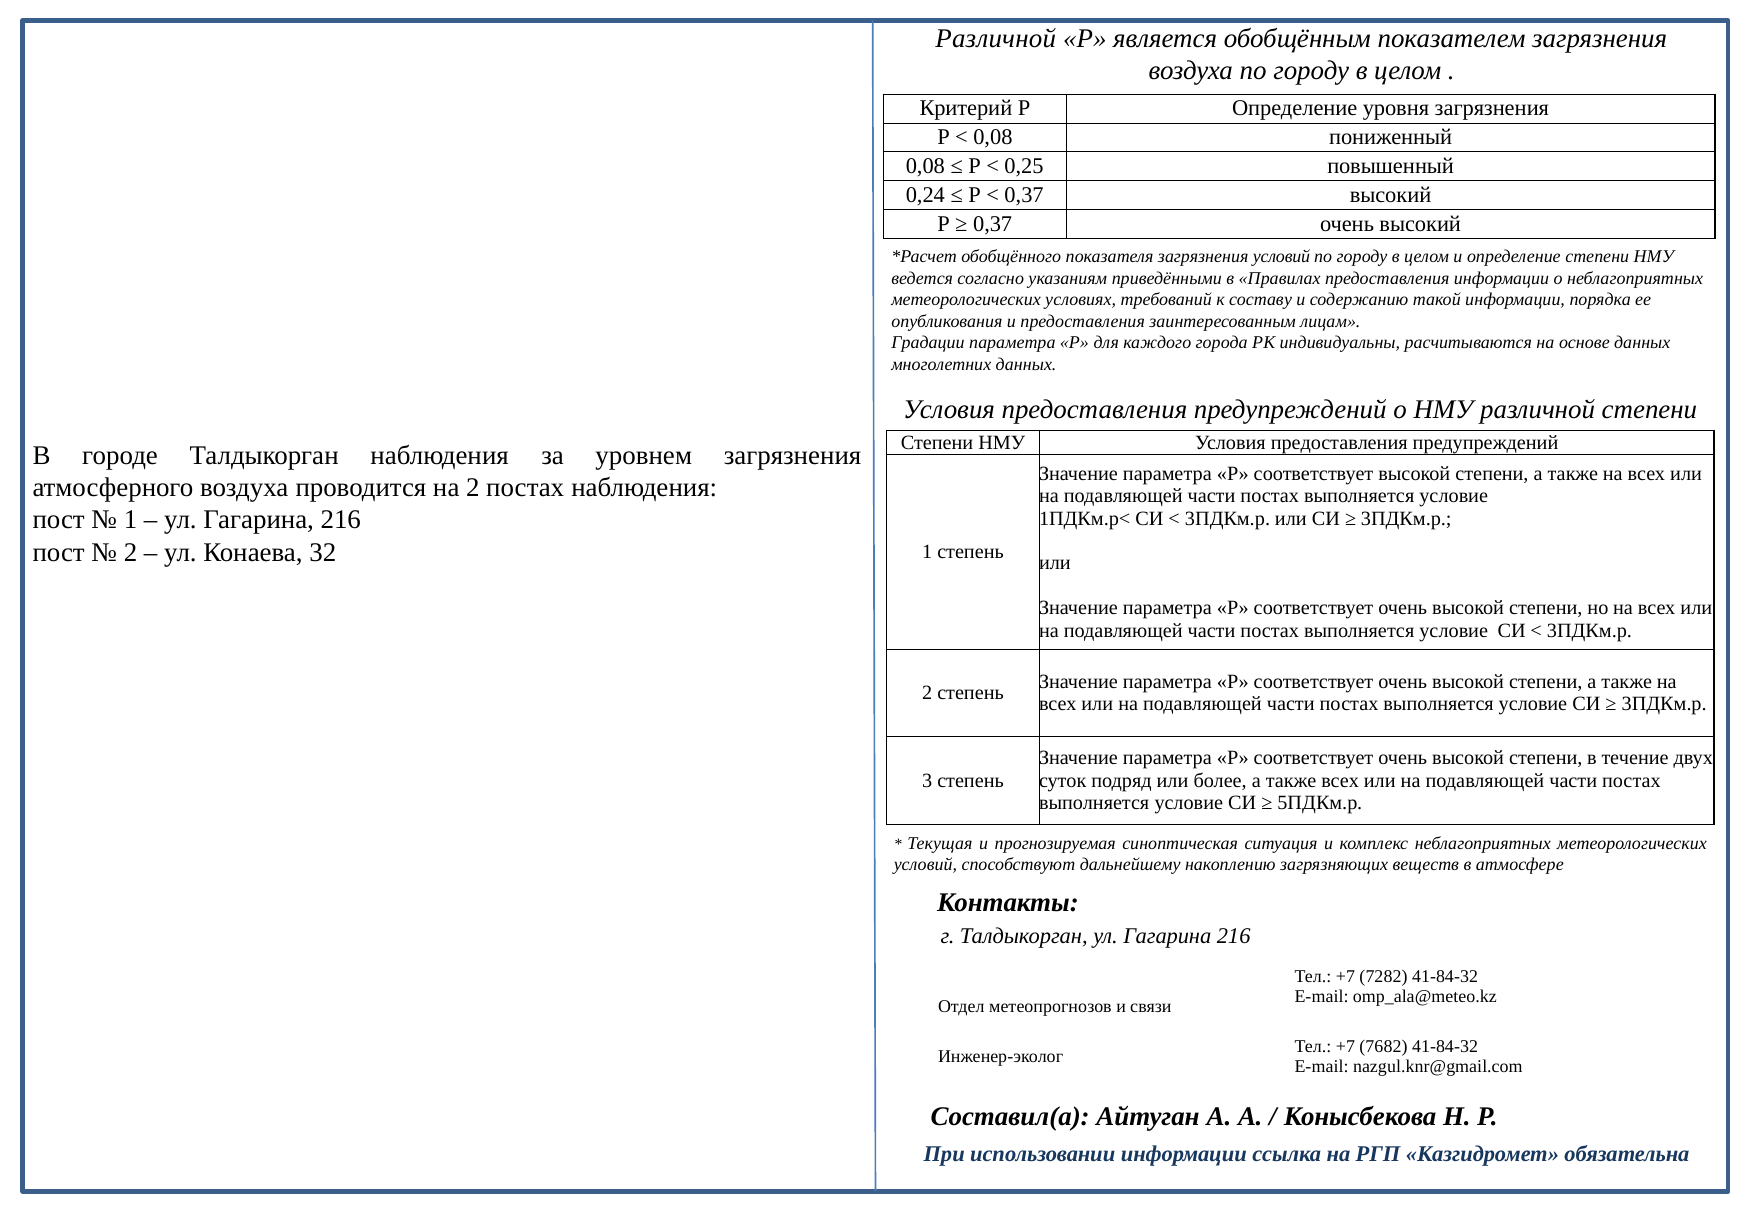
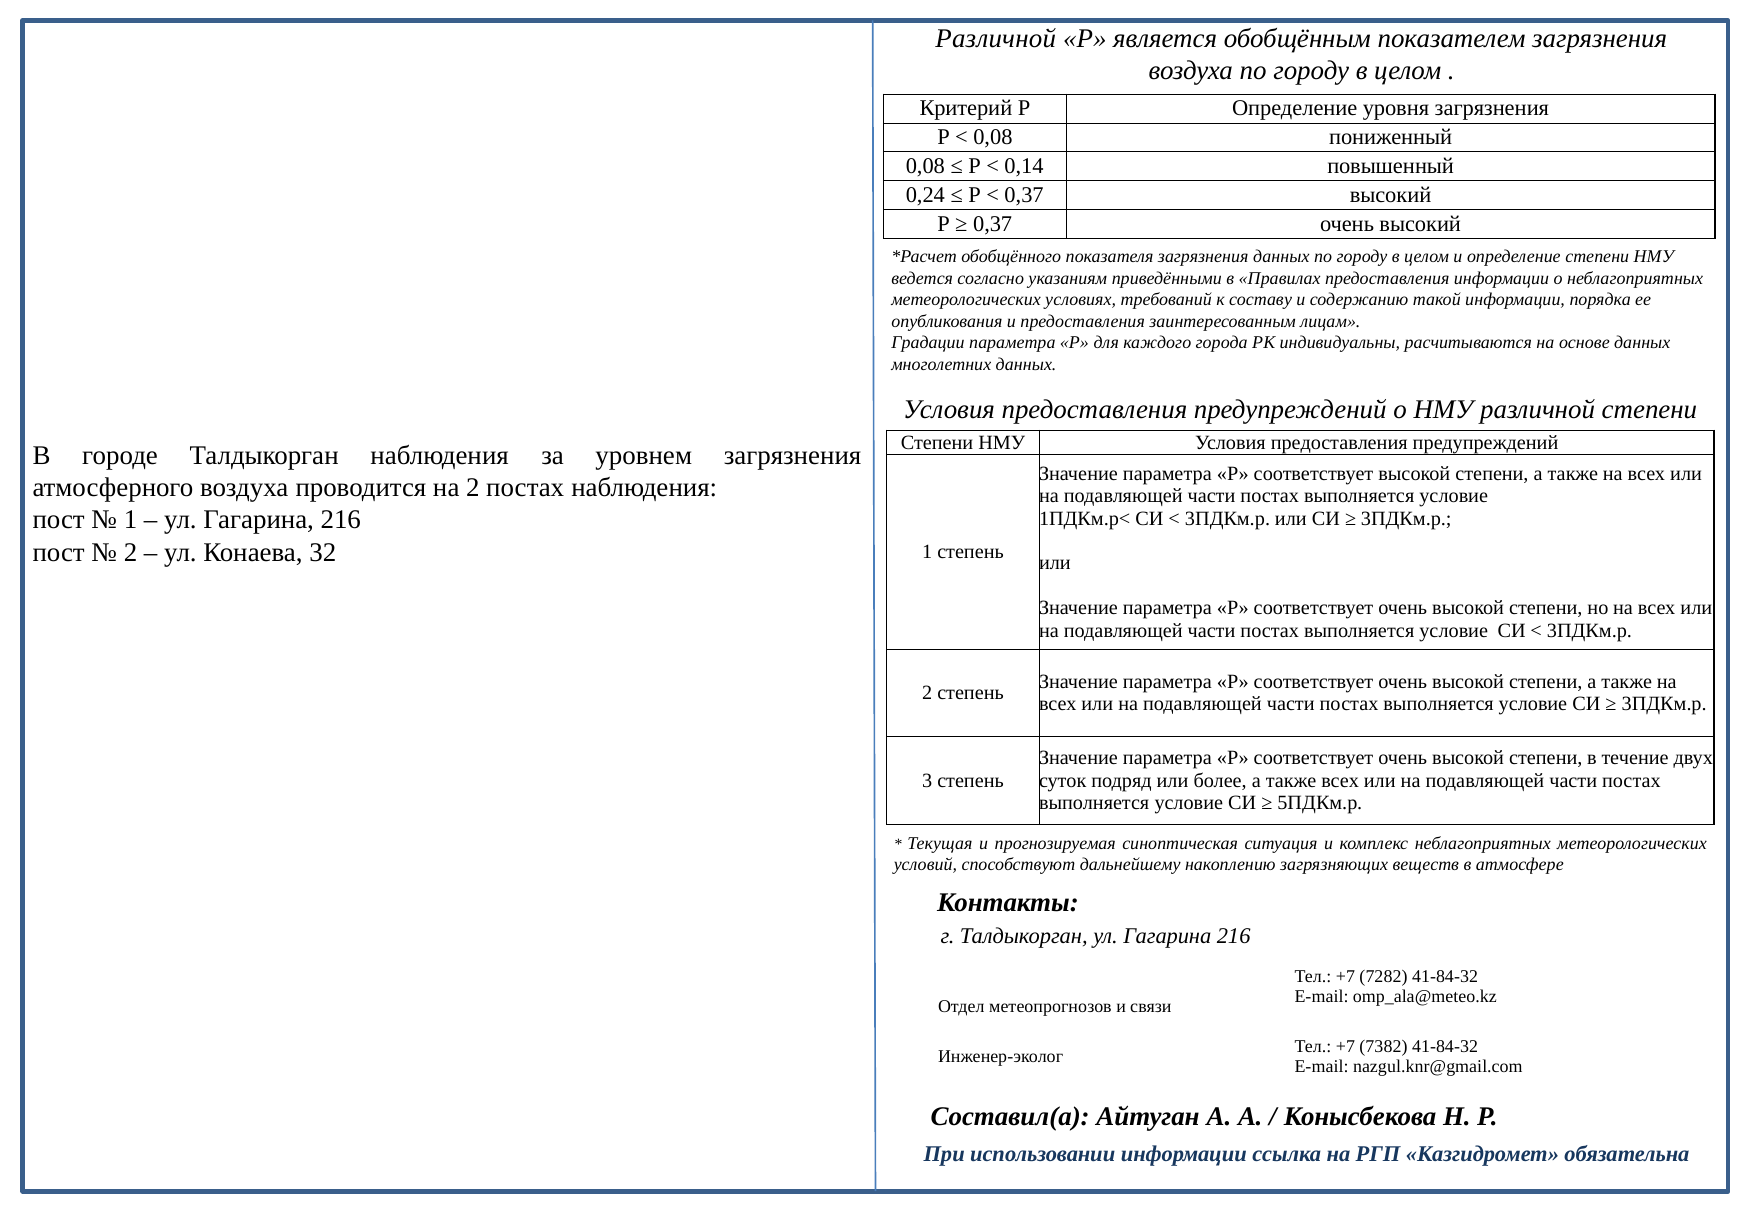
0,25: 0,25 -> 0,14
загрязнения условий: условий -> данных
7682: 7682 -> 7382
